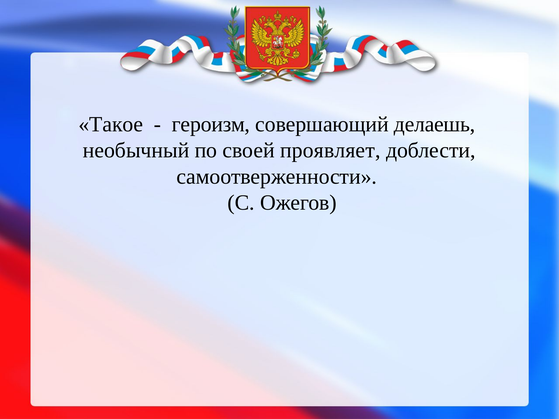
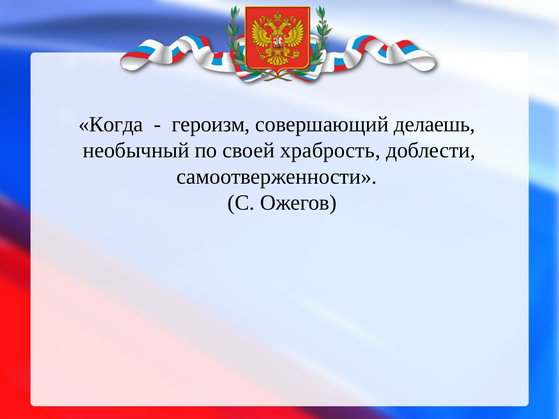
Такое: Такое -> Когда
проявляет: проявляет -> храбрость
